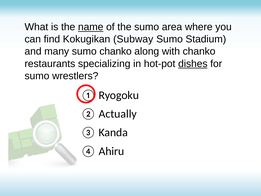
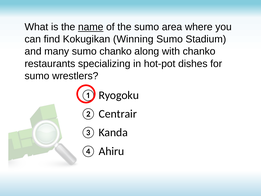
Subway: Subway -> Winning
dishes underline: present -> none
Actually: Actually -> Centrair
